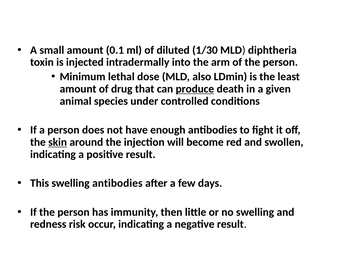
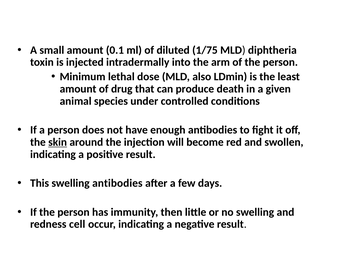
1/30: 1/30 -> 1/75
produce underline: present -> none
risk: risk -> cell
